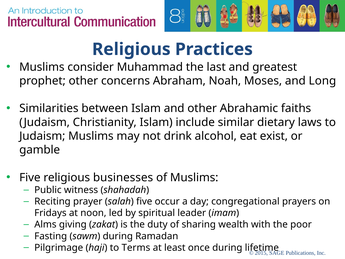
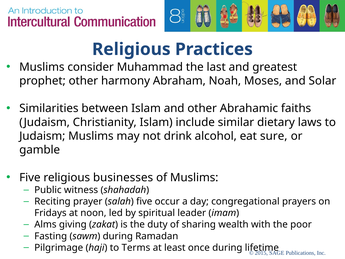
concerns: concerns -> harmony
Long: Long -> Solar
exist: exist -> sure
